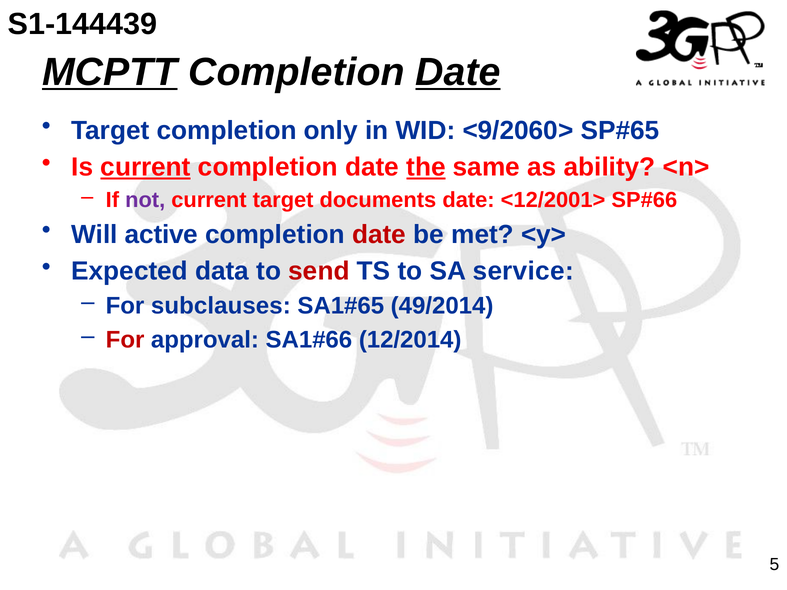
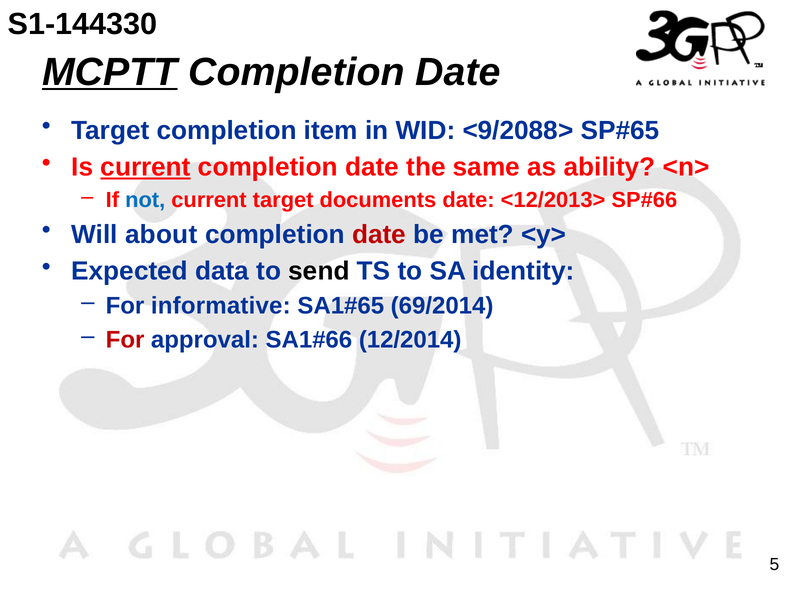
S1-144439: S1-144439 -> S1-144330
Date at (458, 72) underline: present -> none
only: only -> item
<9/2060>: <9/2060> -> <9/2088>
the underline: present -> none
not colour: purple -> blue
<12/2001>: <12/2001> -> <12/2013>
active: active -> about
send colour: red -> black
service: service -> identity
subclauses: subclauses -> informative
49/2014: 49/2014 -> 69/2014
